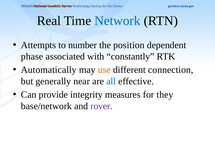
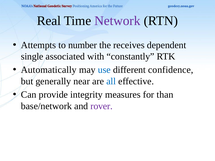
Network colour: blue -> purple
position: position -> receives
phase: phase -> single
use colour: orange -> blue
connection: connection -> confidence
they: they -> than
